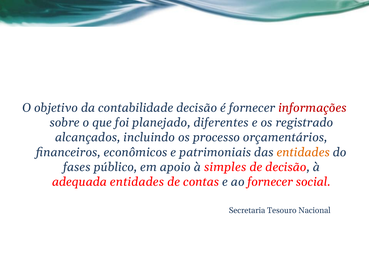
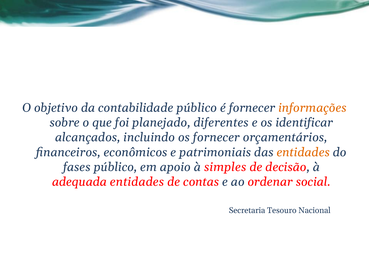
contabilidade decisão: decisão -> público
informações colour: red -> orange
registrado: registrado -> identificar
os processo: processo -> fornecer
ao fornecer: fornecer -> ordenar
